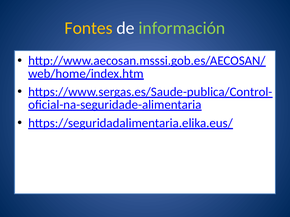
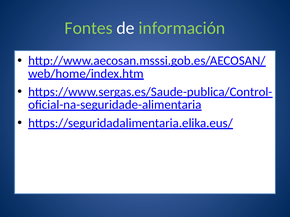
Fontes colour: yellow -> light green
